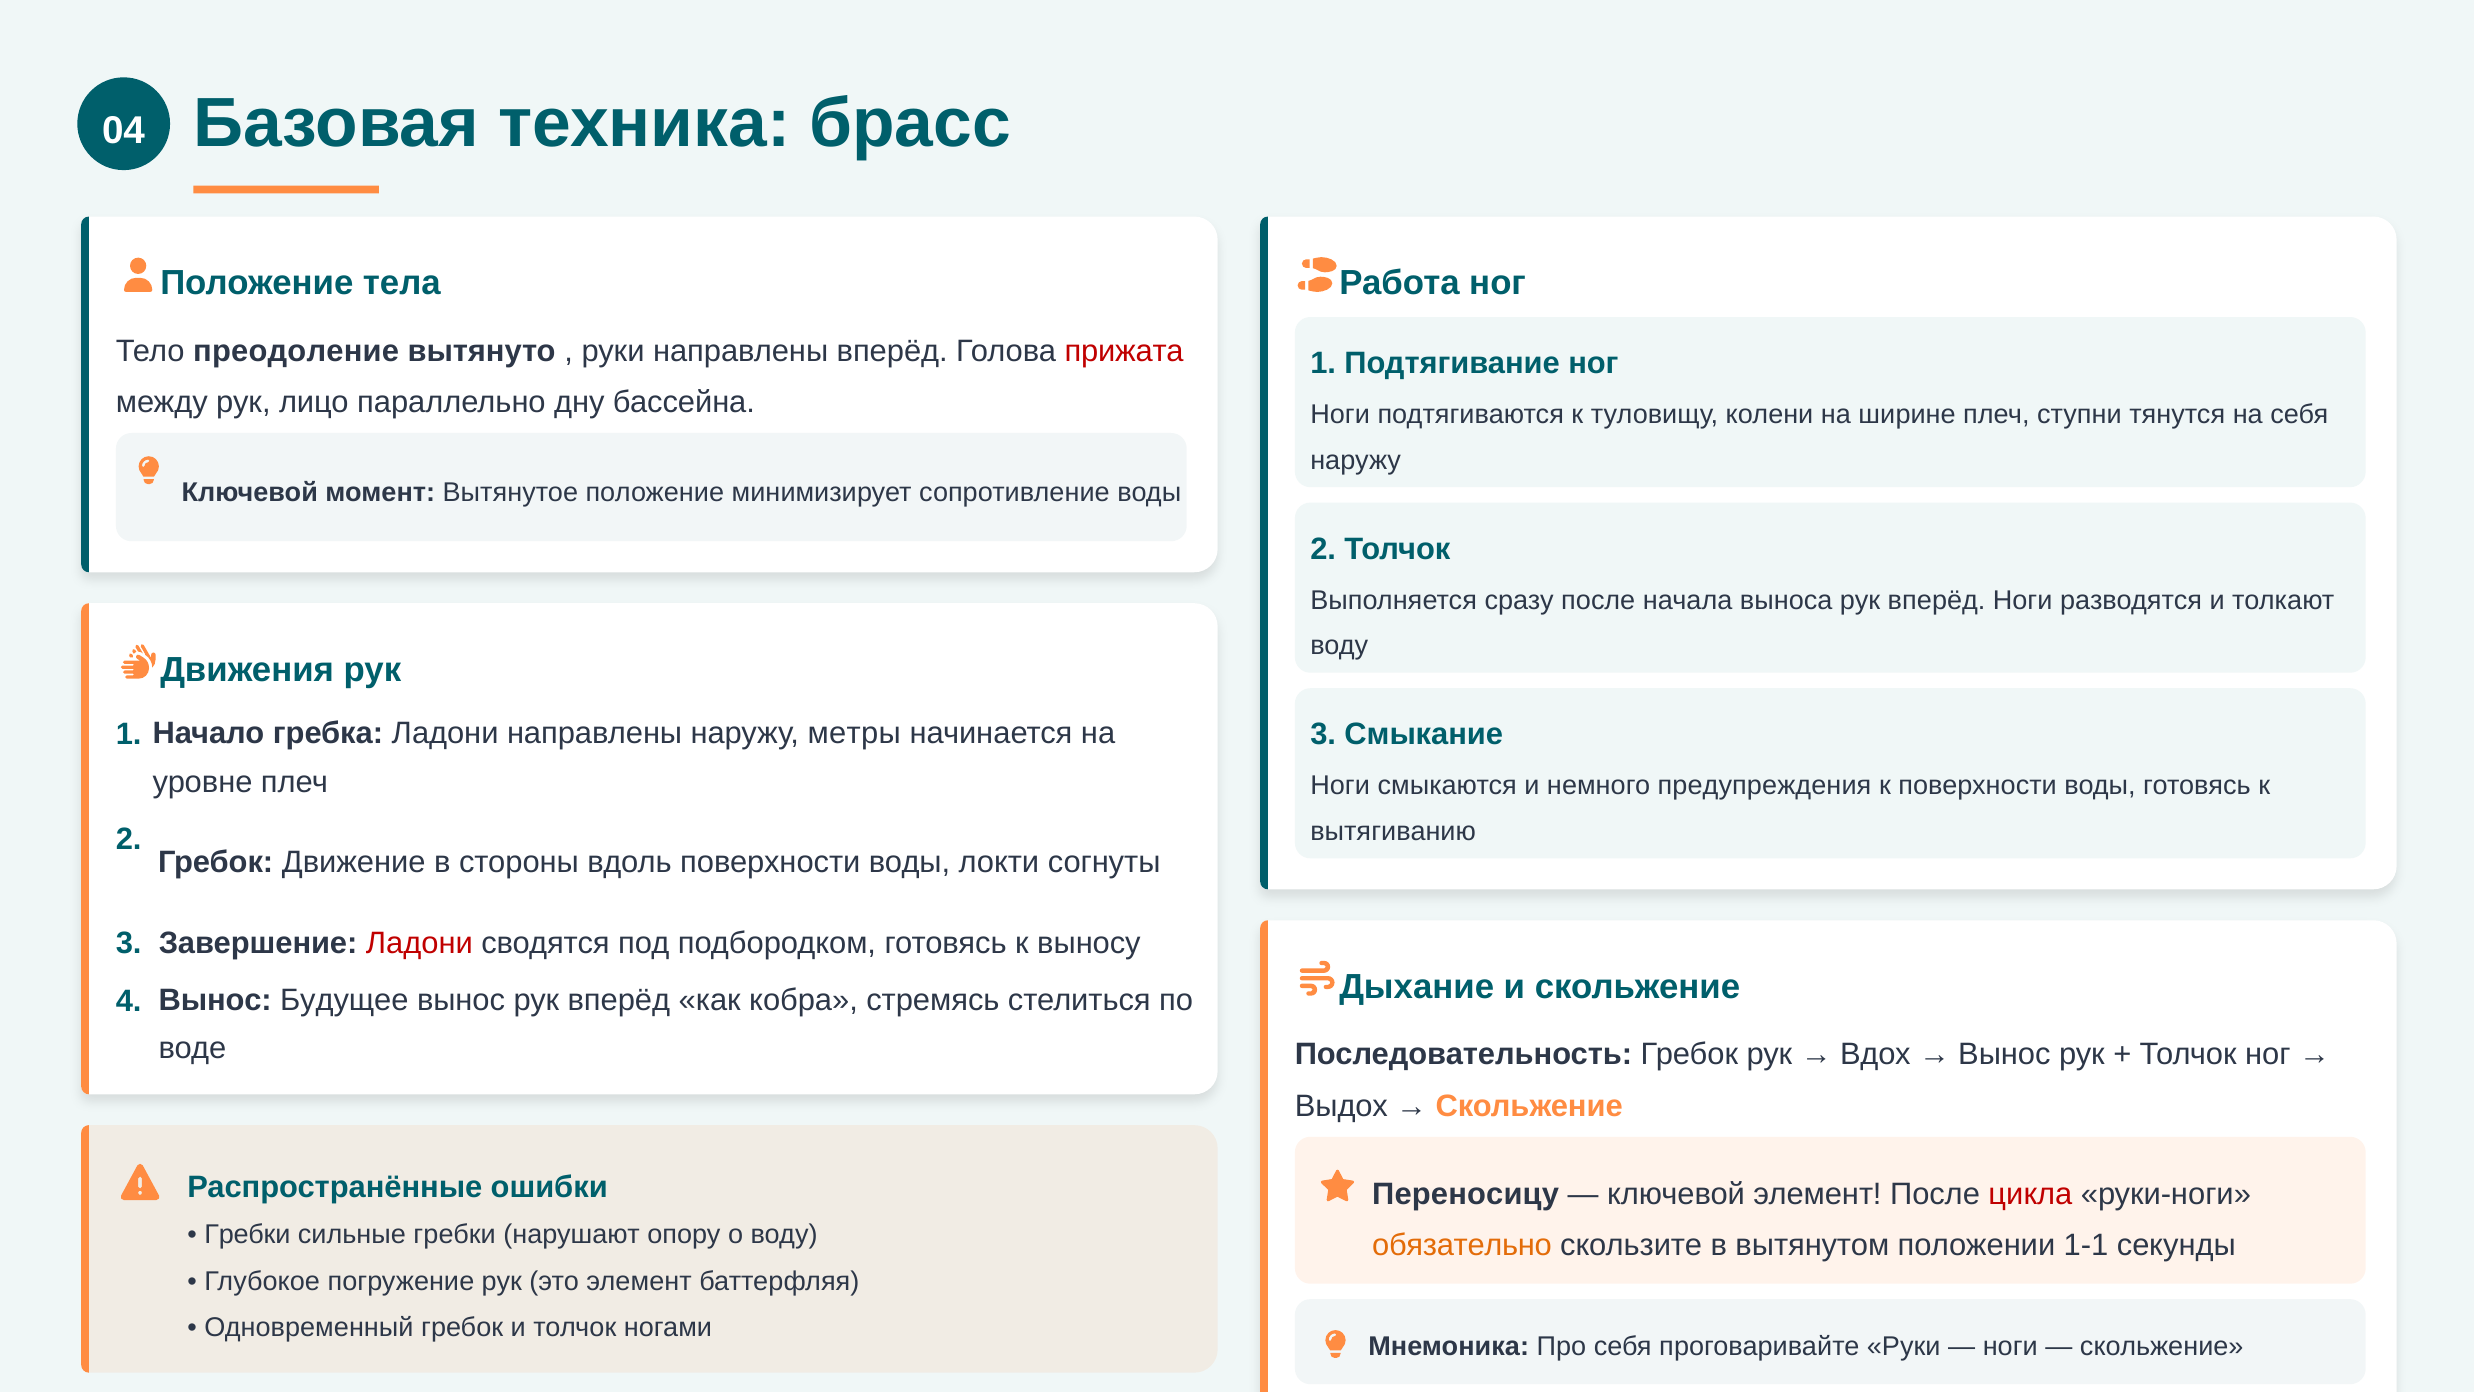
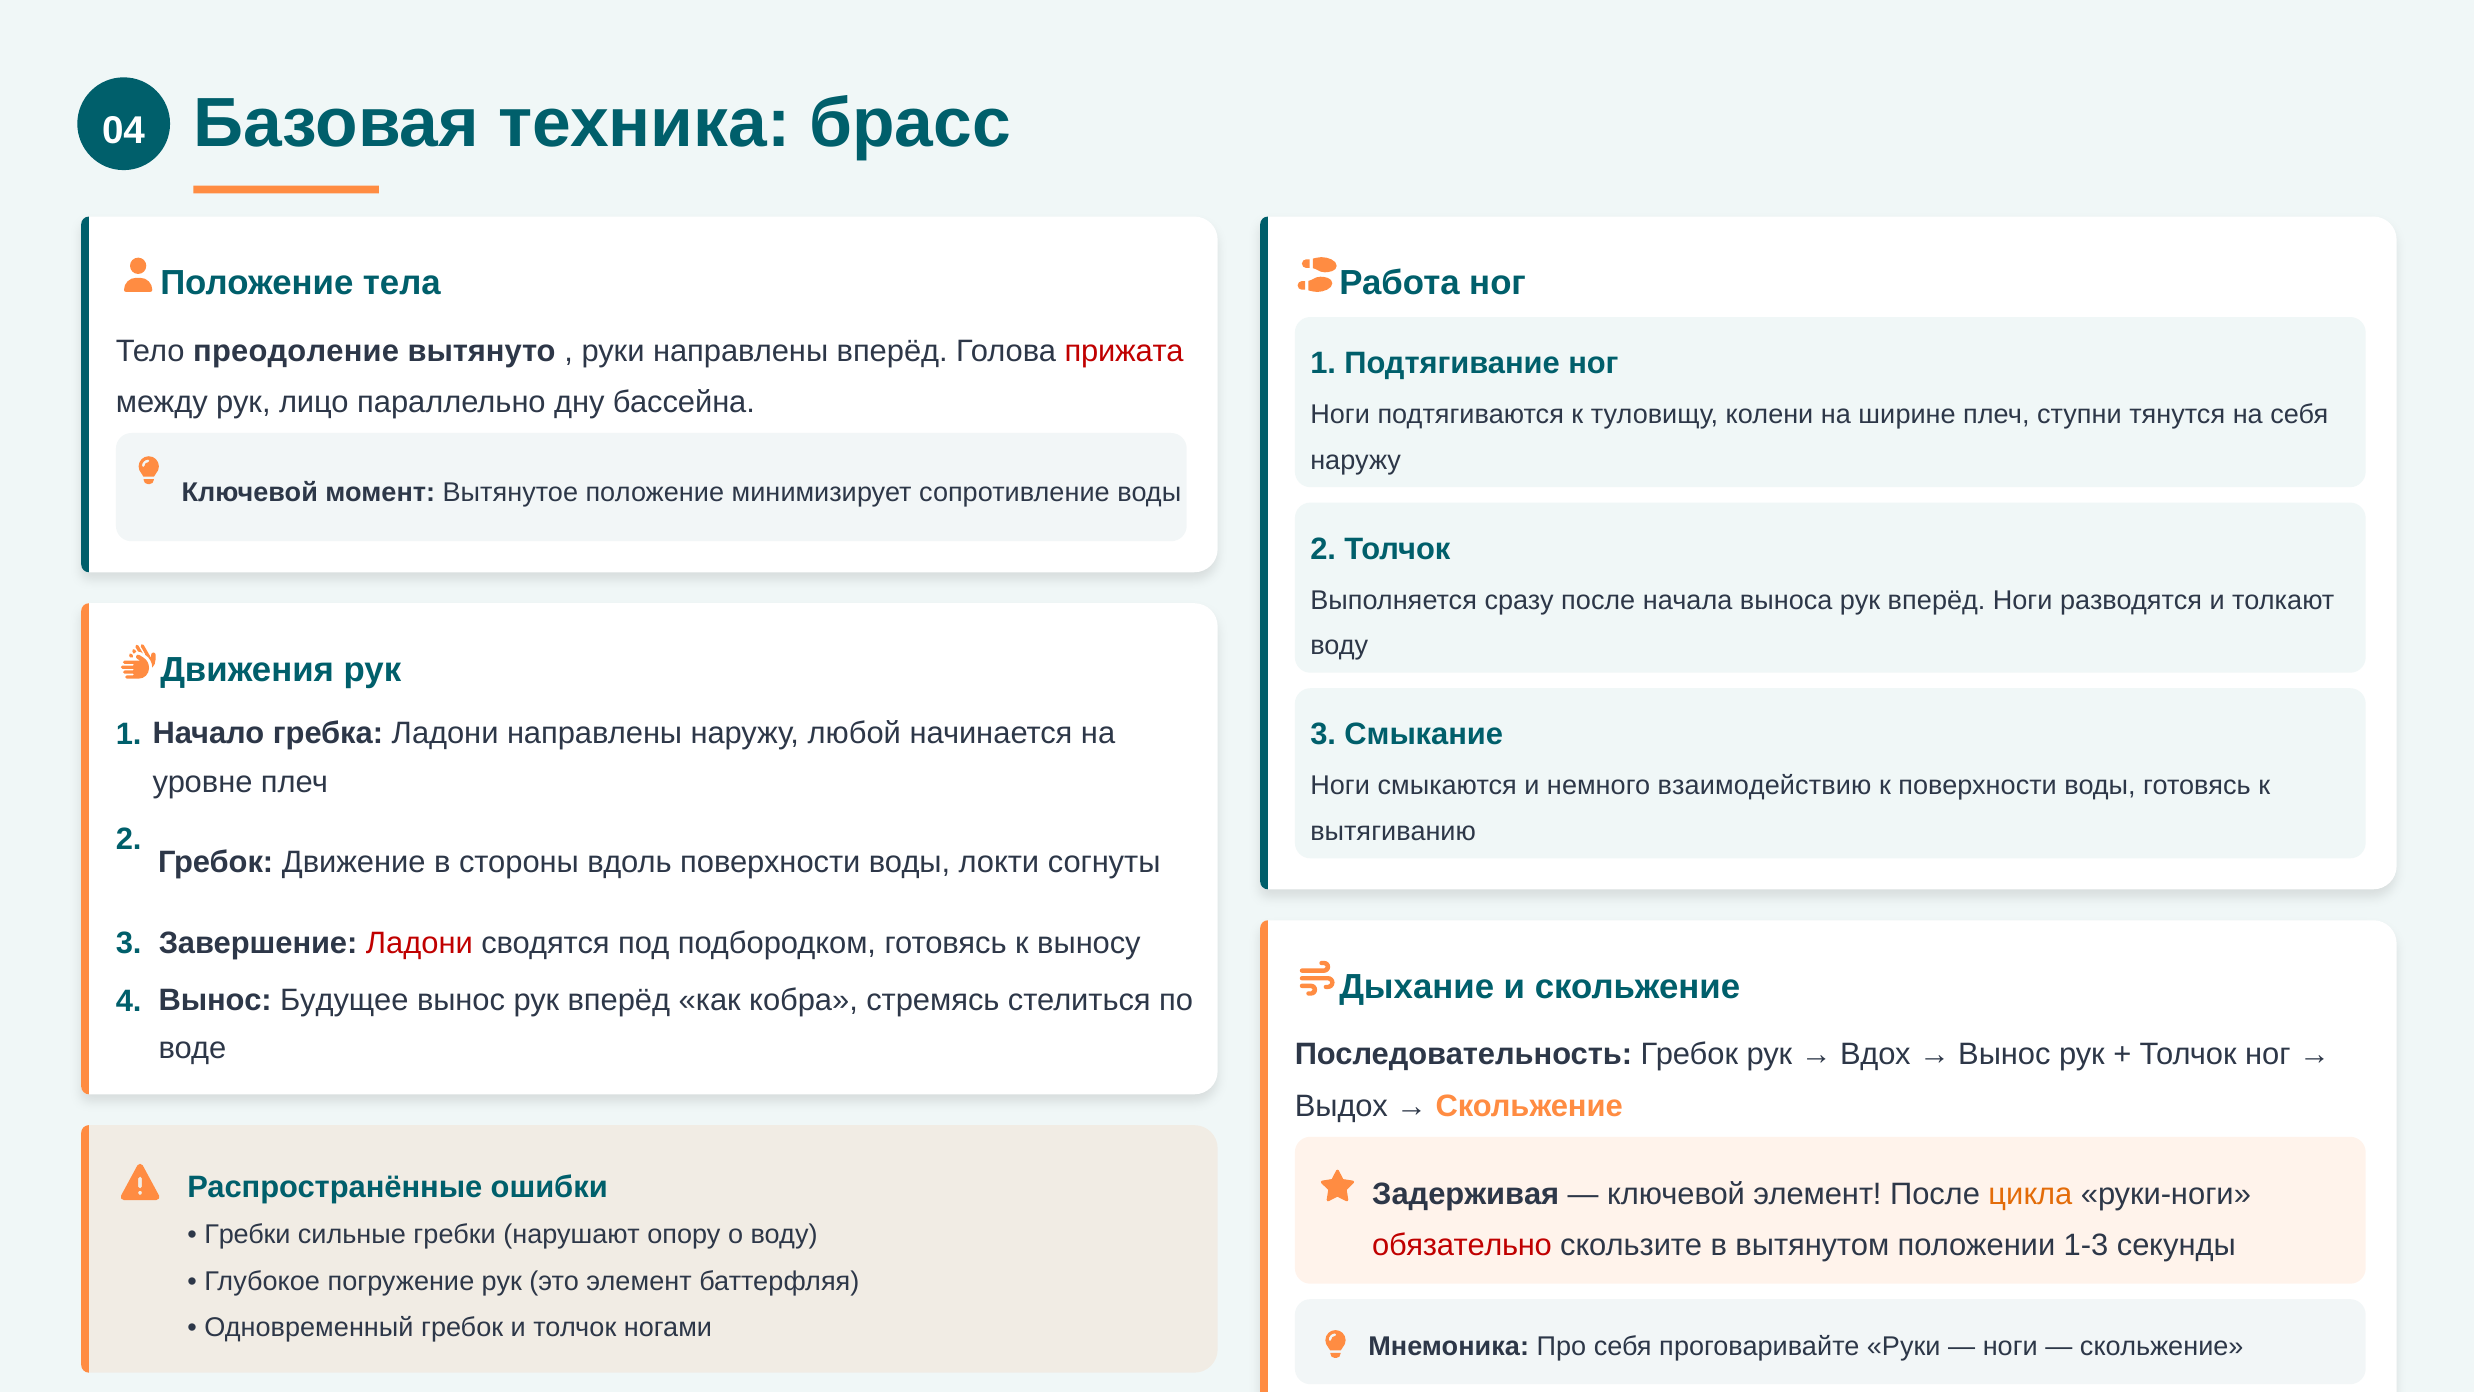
метры: метры -> любой
предупреждения: предупреждения -> взаимодействию
Переносицу: Переносицу -> Задерживая
цикла colour: red -> orange
обязательно colour: orange -> red
1-1: 1-1 -> 1-3
